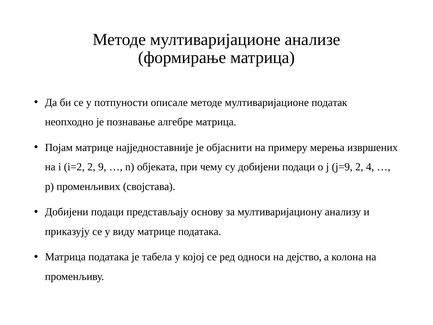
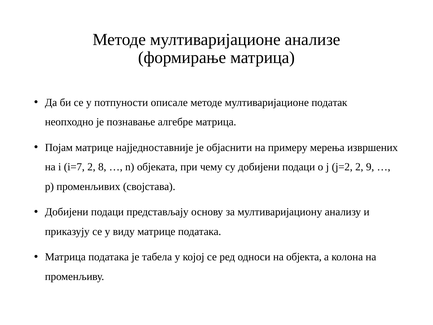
i=2: i=2 -> i=7
9: 9 -> 8
j=9: j=9 -> j=2
4: 4 -> 9
дејство: дејство -> објекта
